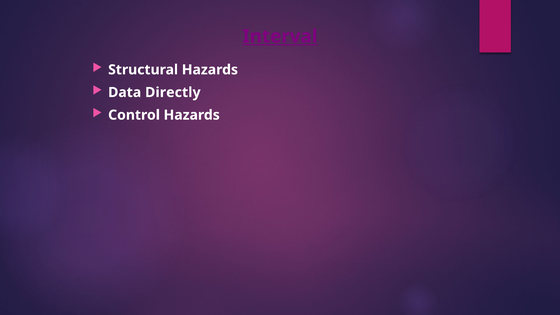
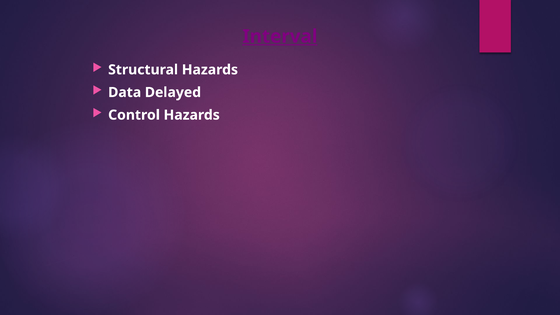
Directly: Directly -> Delayed
